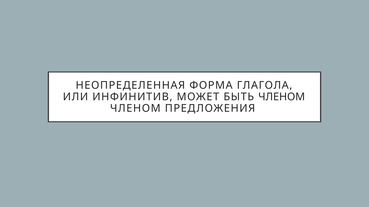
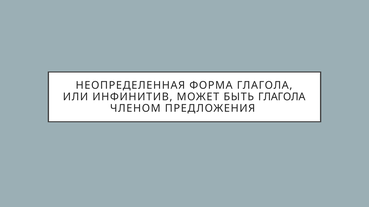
БЫТЬ ЧЛЕНОМ: ЧЛЕНОМ -> ГЛАГОЛА
